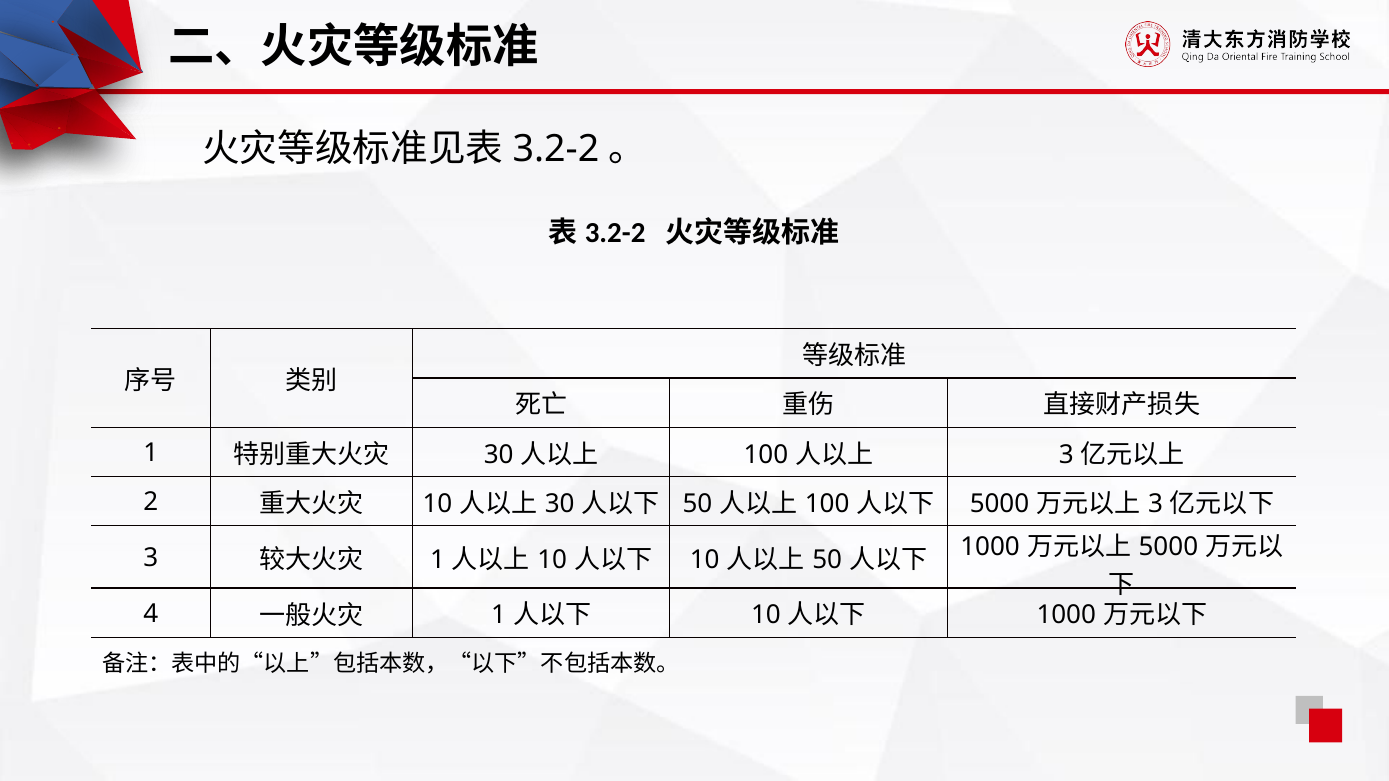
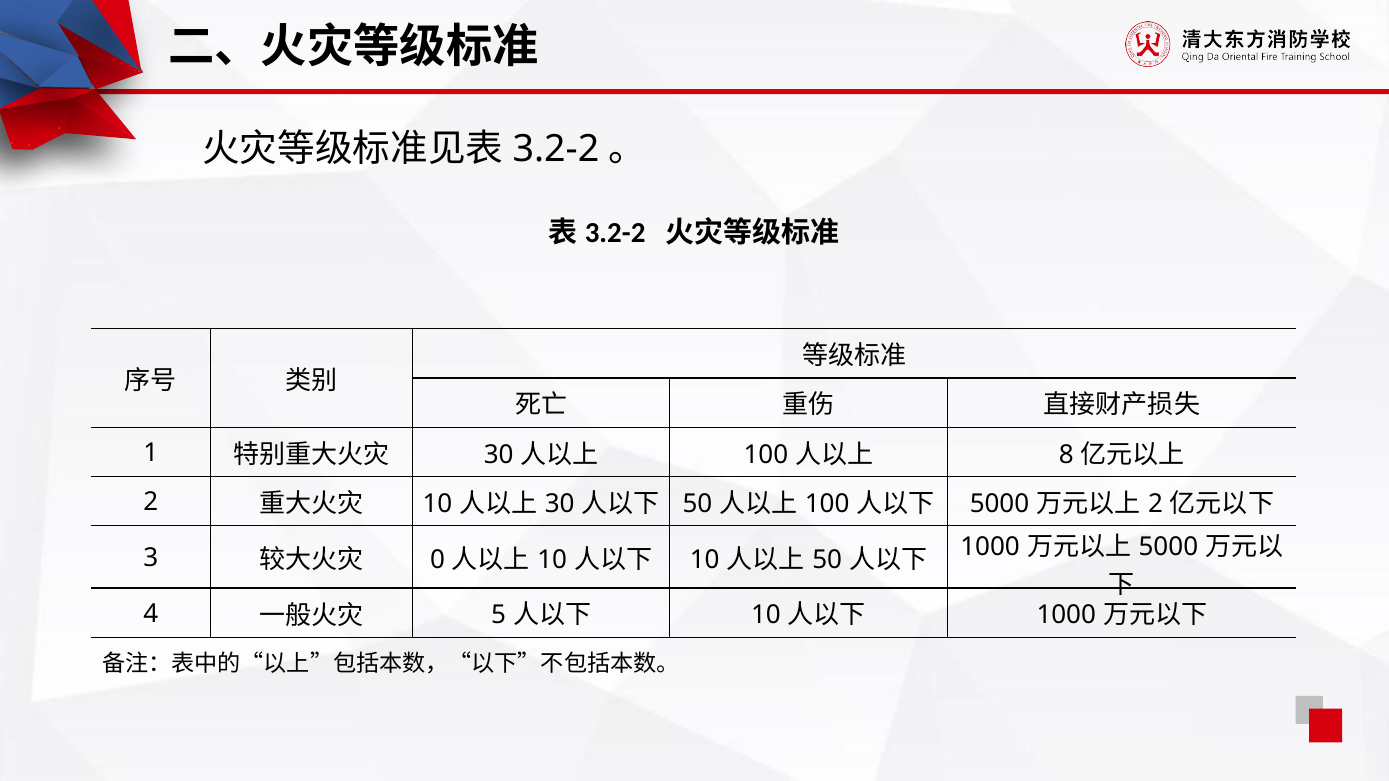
3 at (1066, 455): 3 -> 8
3 at (1156, 504): 3 -> 2
1 at (437, 560): 1 -> 0
1 at (499, 616): 1 -> 5
